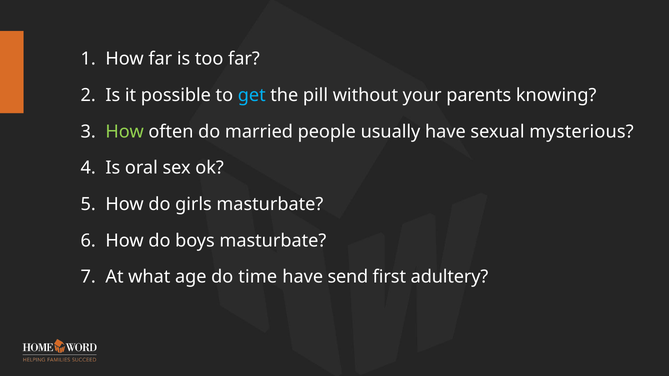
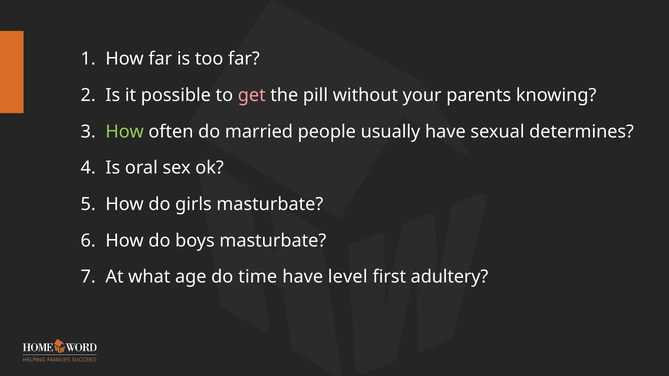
get colour: light blue -> pink
mysterious: mysterious -> determines
send: send -> level
